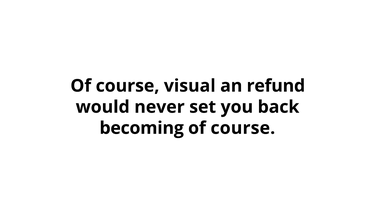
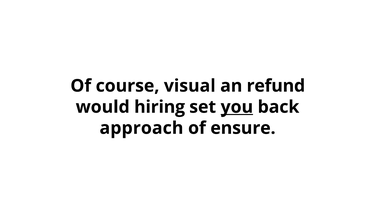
never: never -> hiring
you underline: none -> present
becoming: becoming -> approach
course at (243, 128): course -> ensure
